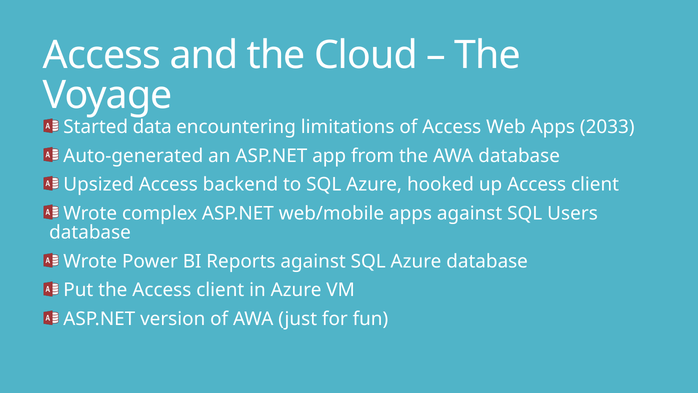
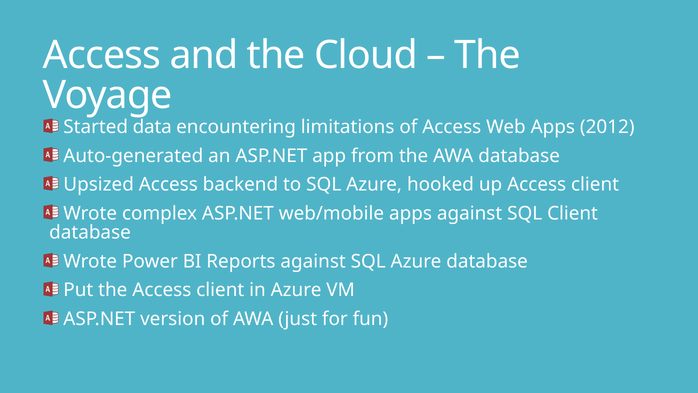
2033: 2033 -> 2012
SQL Users: Users -> Client
